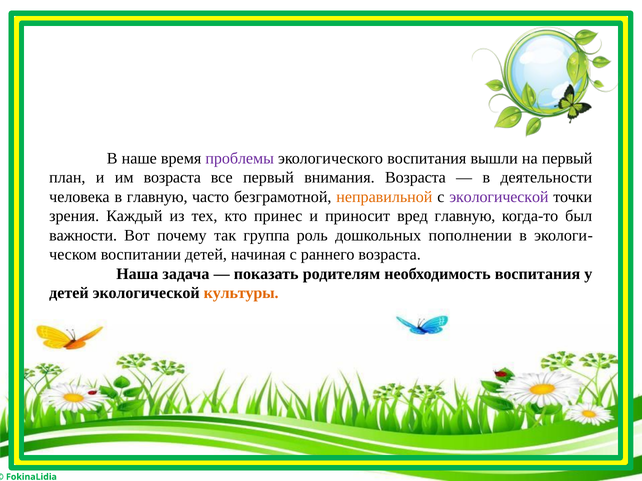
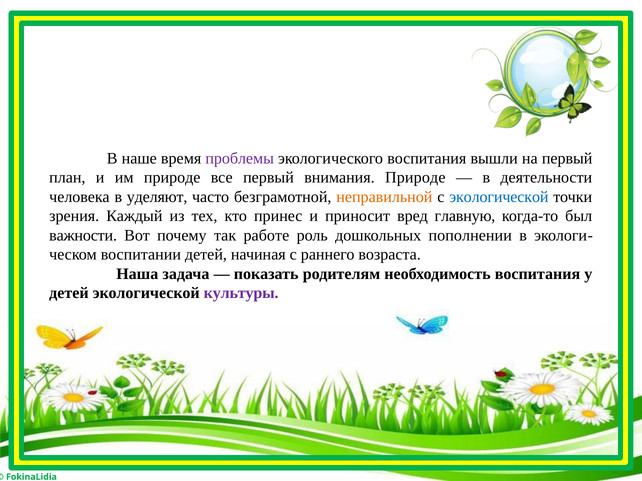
им возраста: возраста -> природе
внимания Возраста: Возраста -> Природе
в главную: главную -> уделяют
экологической at (499, 197) colour: purple -> blue
группа: группа -> работе
культуры colour: orange -> purple
